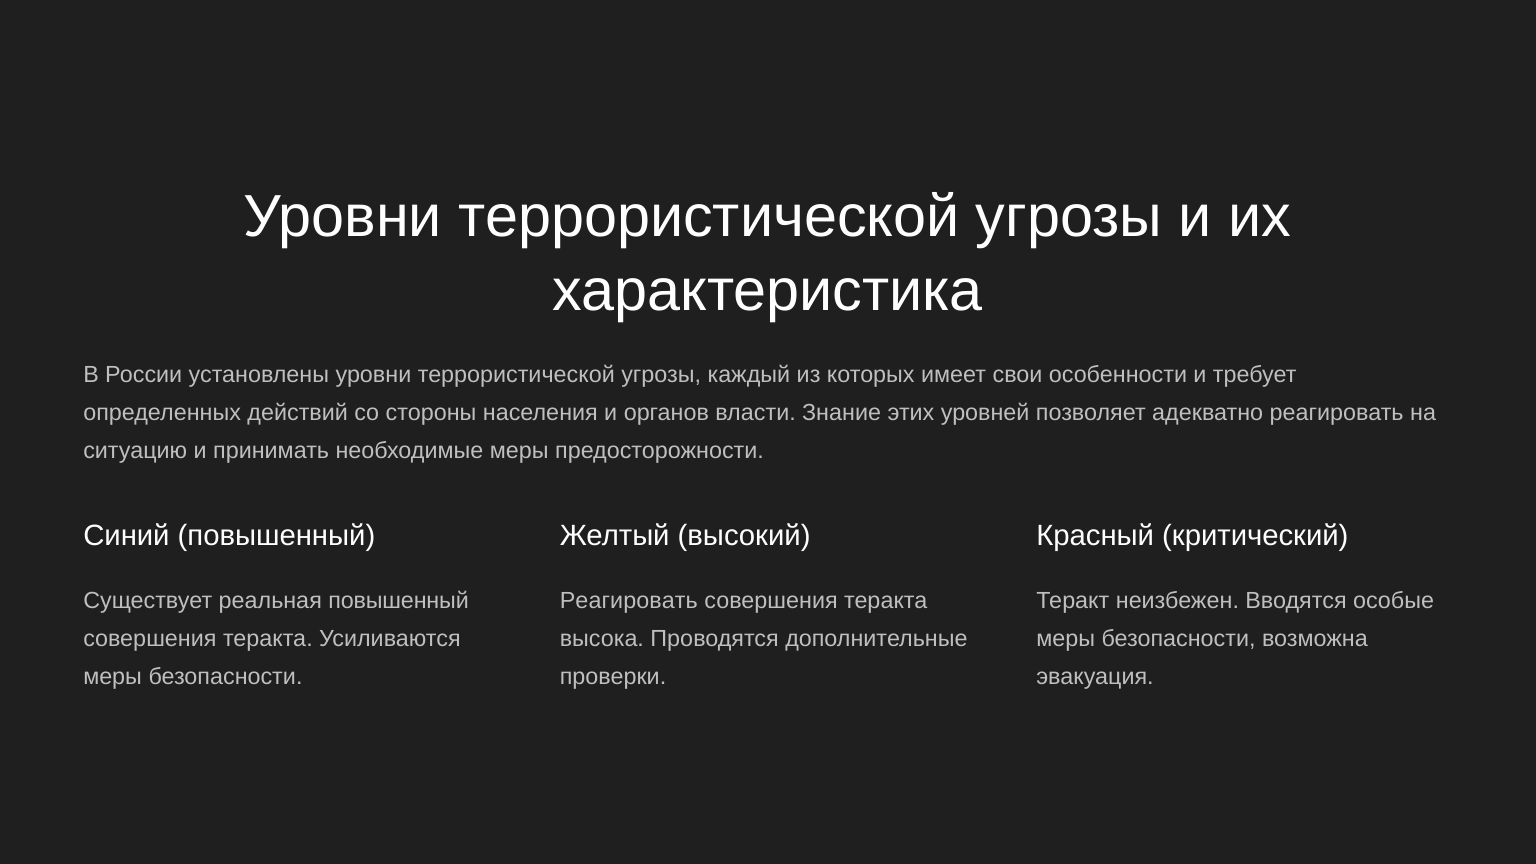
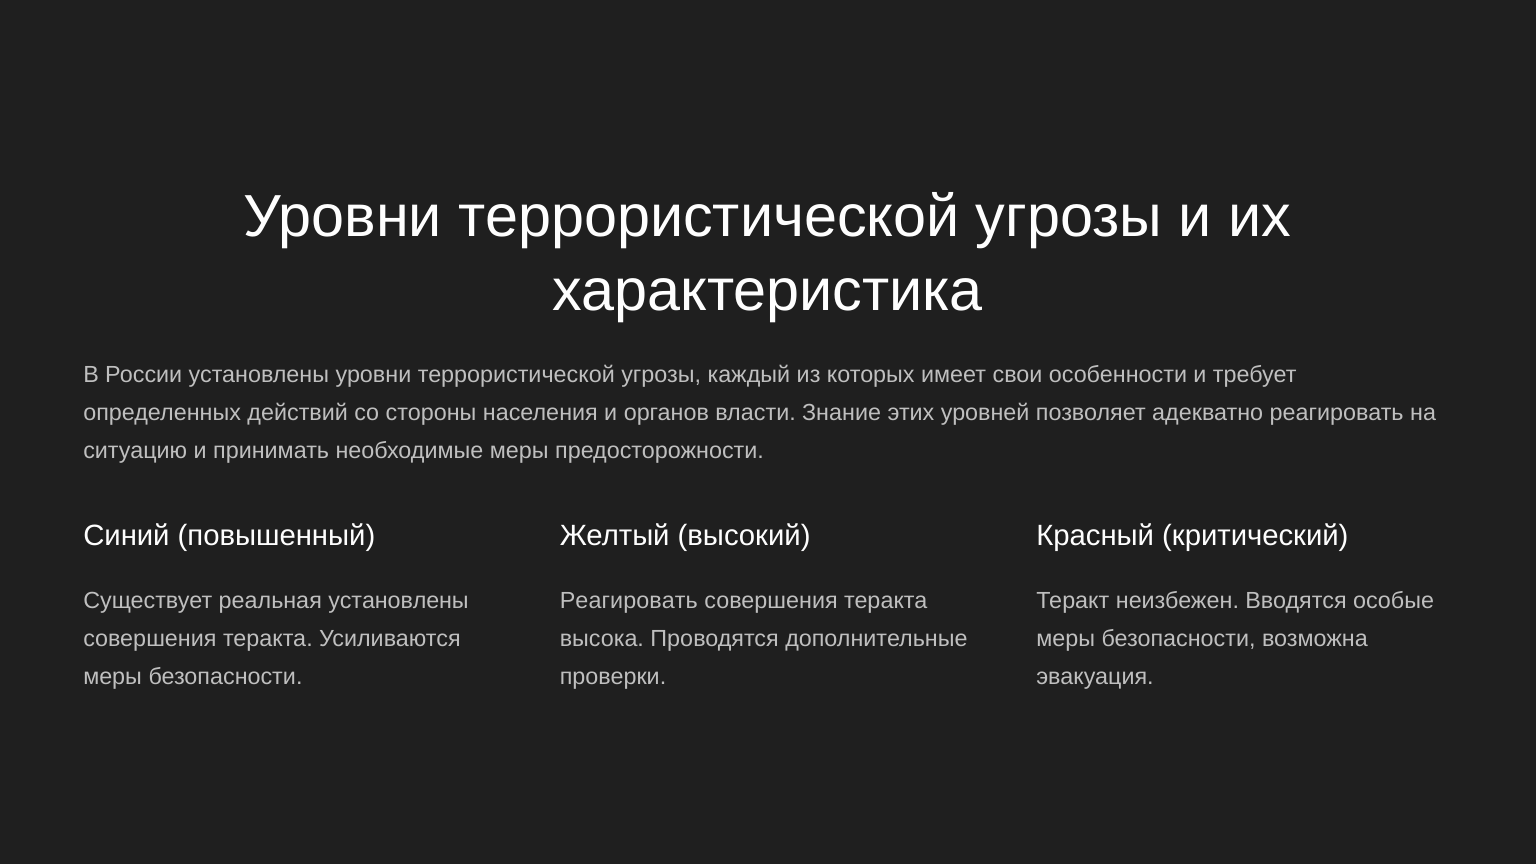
реальная повышенный: повышенный -> установлены
